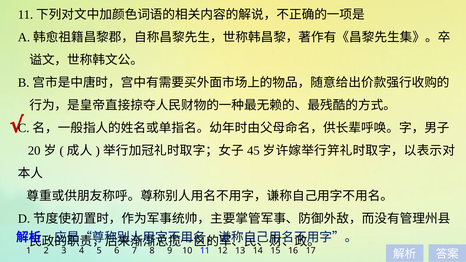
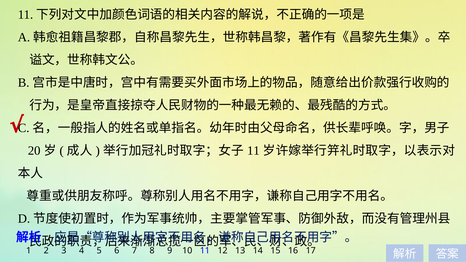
45 at (253, 151): 45 -> 11
